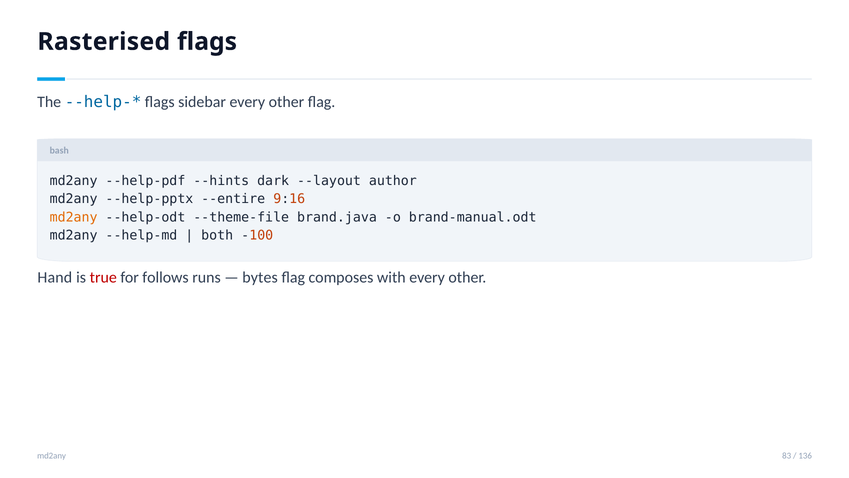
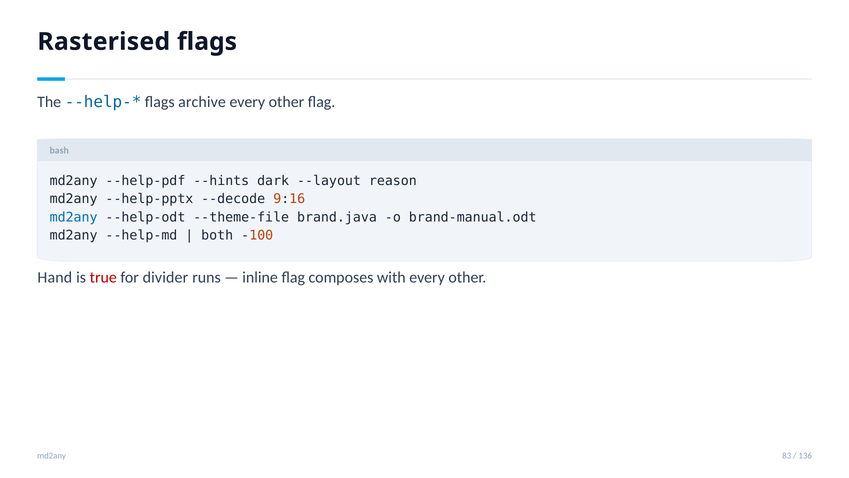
sidebar: sidebar -> archive
author: author -> reason
--entire: --entire -> --decode
md2any at (74, 217) colour: orange -> blue
follows: follows -> divider
bytes: bytes -> inline
